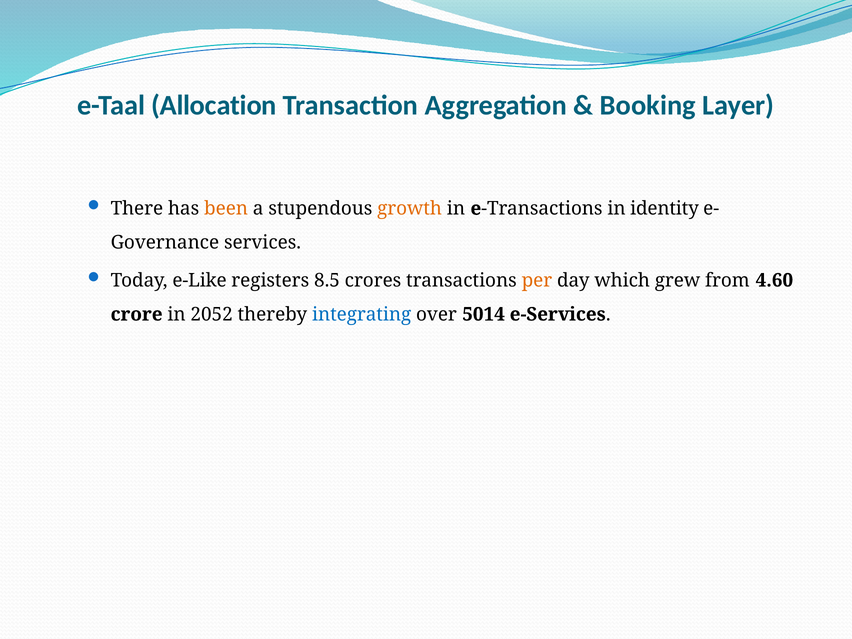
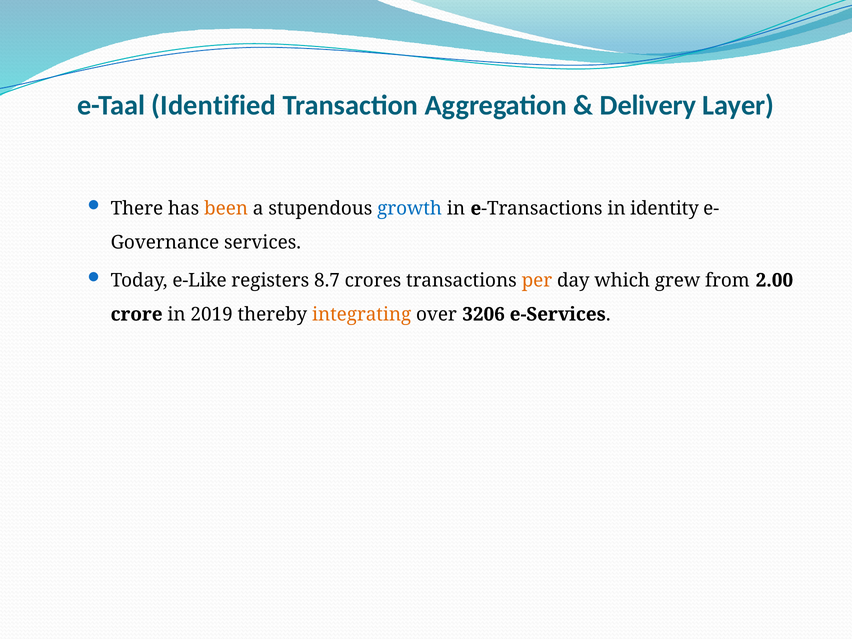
Allocation: Allocation -> Identified
Booking: Booking -> Delivery
growth colour: orange -> blue
8.5: 8.5 -> 8.7
4.60: 4.60 -> 2.00
2052: 2052 -> 2019
integrating colour: blue -> orange
5014: 5014 -> 3206
